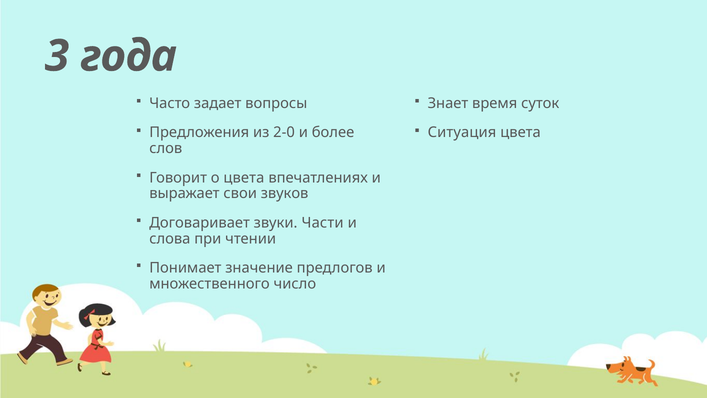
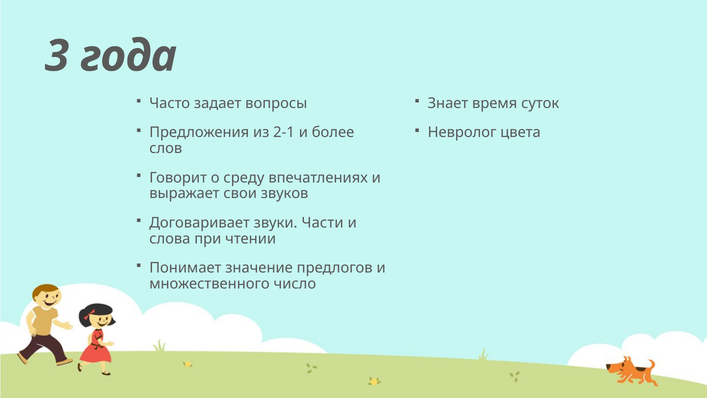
2-0: 2-0 -> 2-1
Ситуация: Ситуация -> Невролог
о цвета: цвета -> среду
